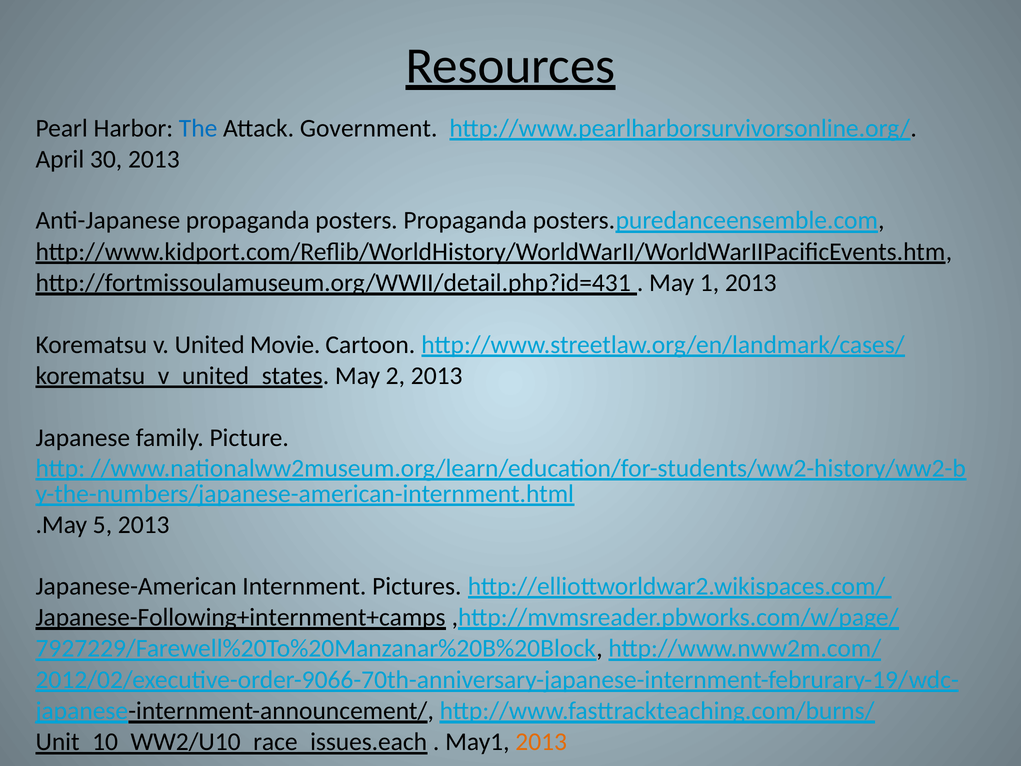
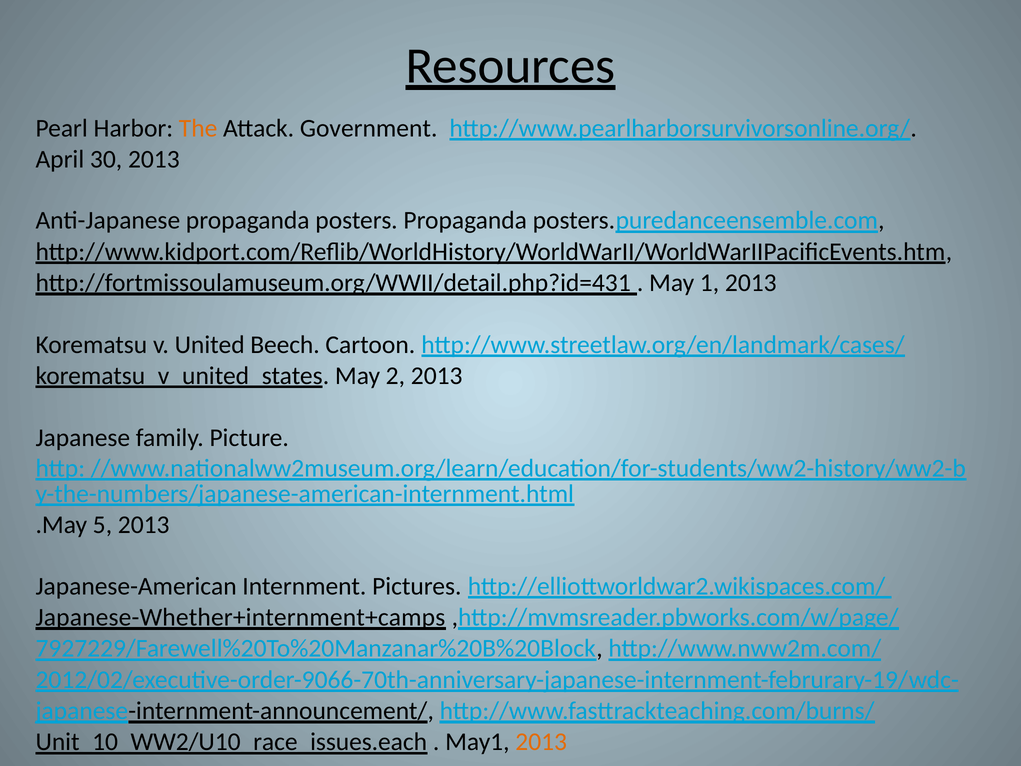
The colour: blue -> orange
Movie: Movie -> Beech
Japanese-Following+internment+camps: Japanese-Following+internment+camps -> Japanese-Whether+internment+camps
